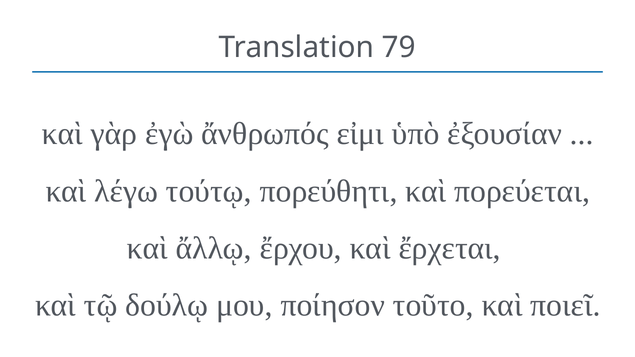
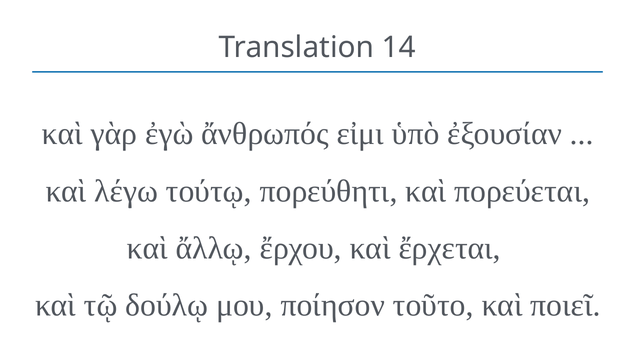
79: 79 -> 14
